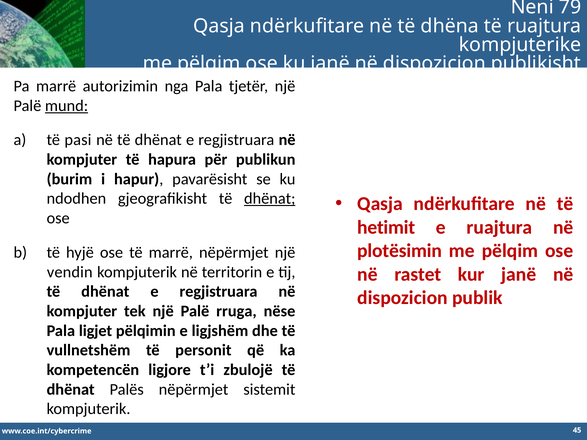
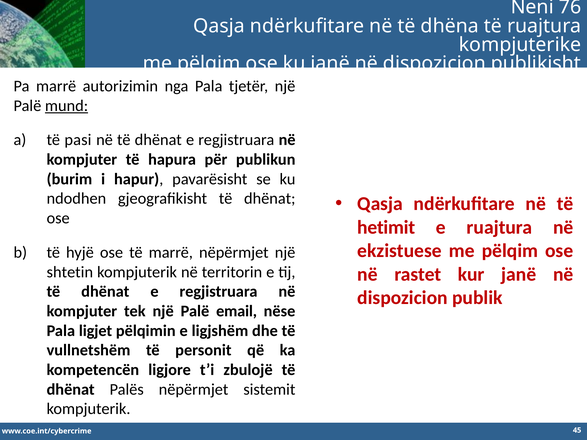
79: 79 -> 76
dhënat at (270, 199) underline: present -> none
plotësimin: plotësimin -> ekzistuese
vendin: vendin -> shtetin
rruga: rruga -> email
